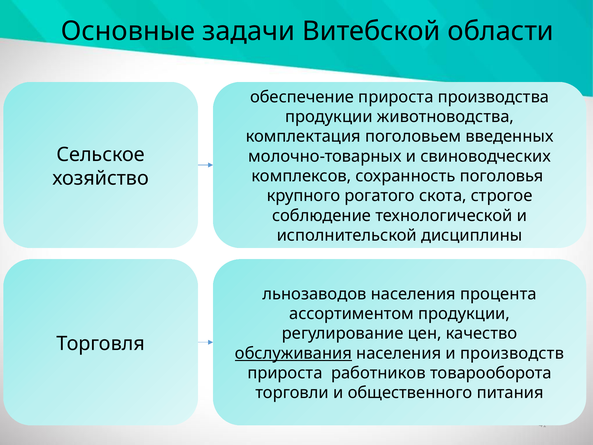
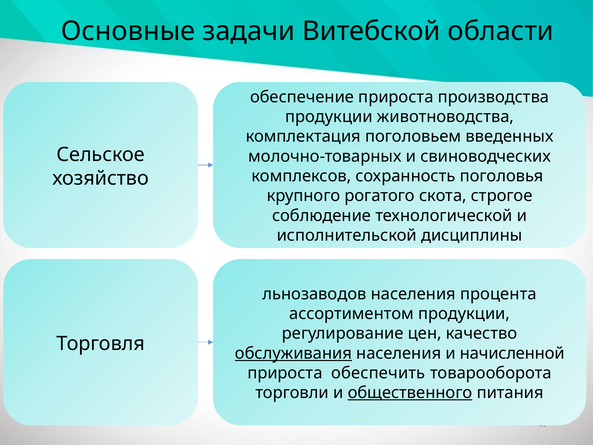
производств: производств -> начисленной
работников: работников -> обеспечить
общественного underline: none -> present
